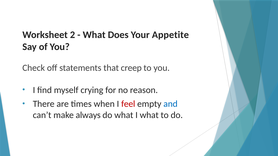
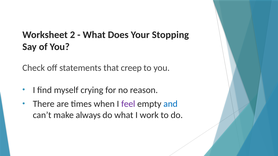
Appetite: Appetite -> Stopping
feel colour: red -> purple
I what: what -> work
